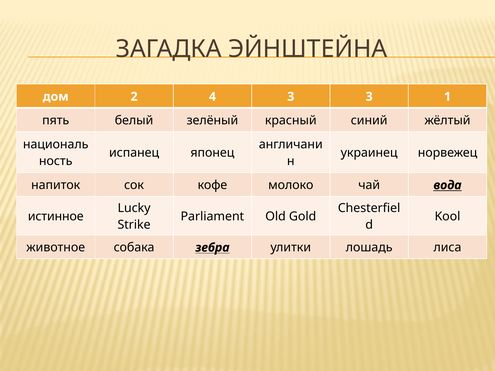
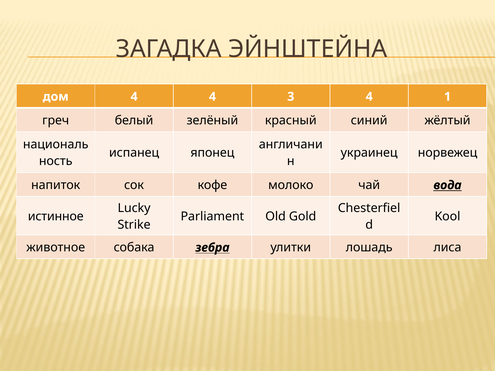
дом 2: 2 -> 4
3 3: 3 -> 4
пять: пять -> греч
